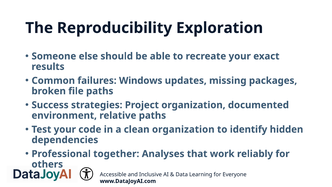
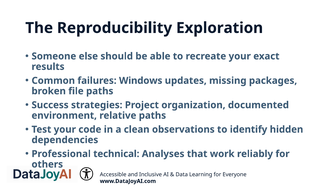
clean organization: organization -> observations
together: together -> technical
